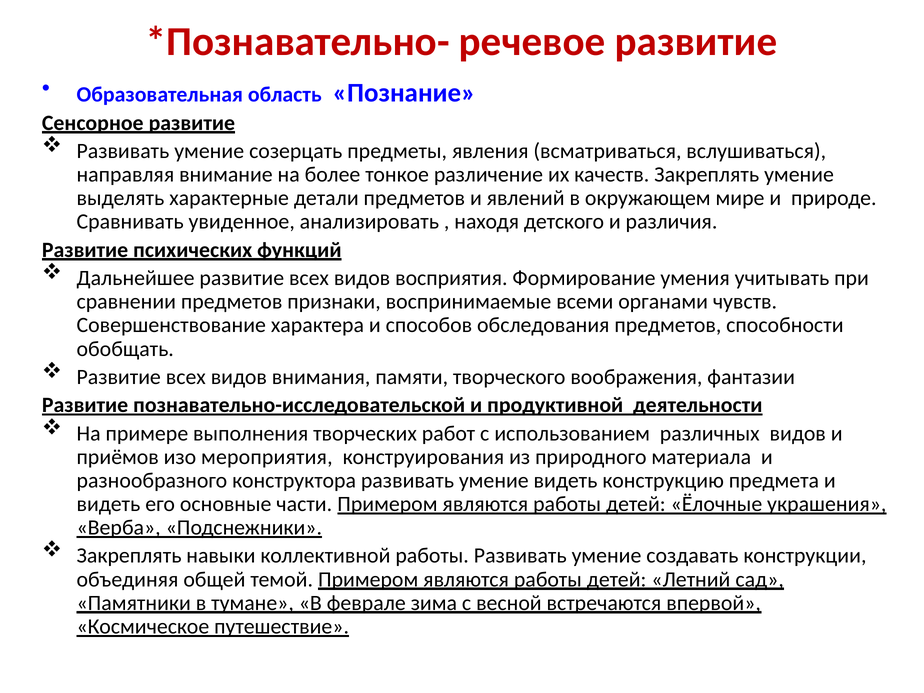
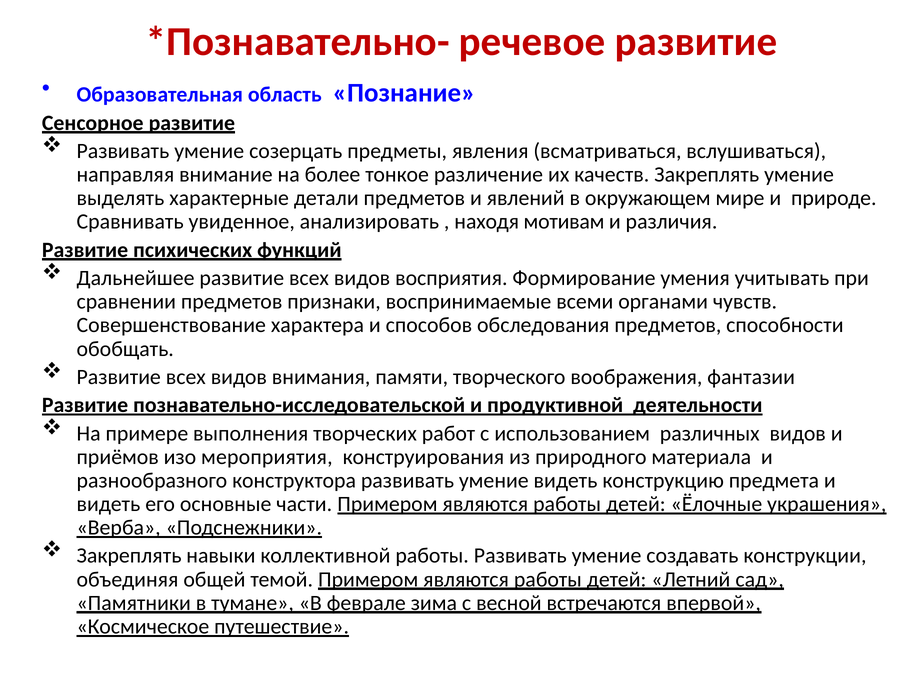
детского: детского -> мотивам
